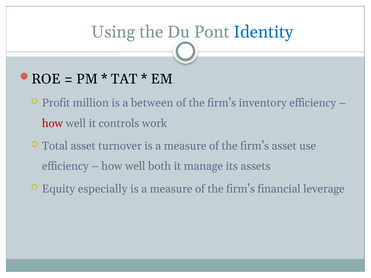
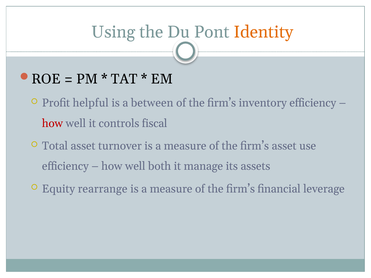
Identity colour: blue -> orange
million: million -> helpful
work: work -> fiscal
especially: especially -> rearrange
